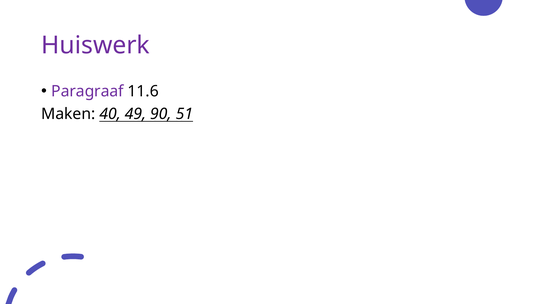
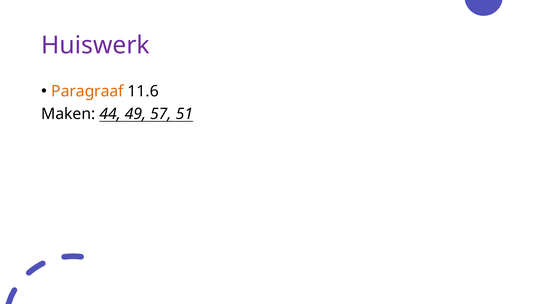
Paragraaf colour: purple -> orange
40: 40 -> 44
90: 90 -> 57
